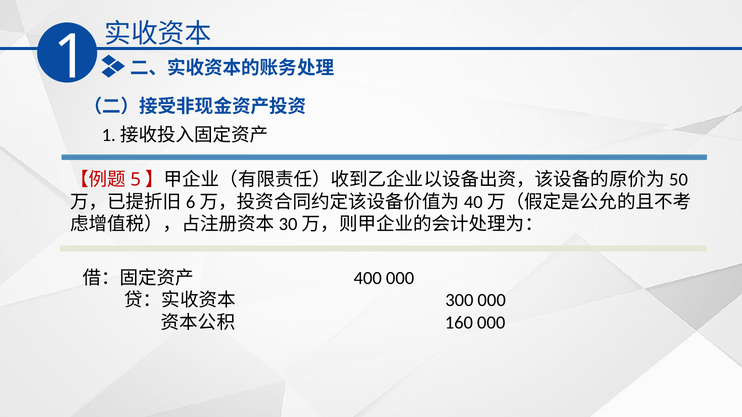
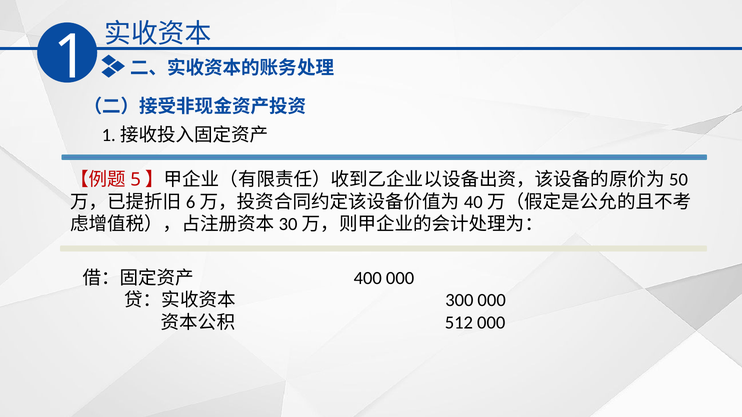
160: 160 -> 512
